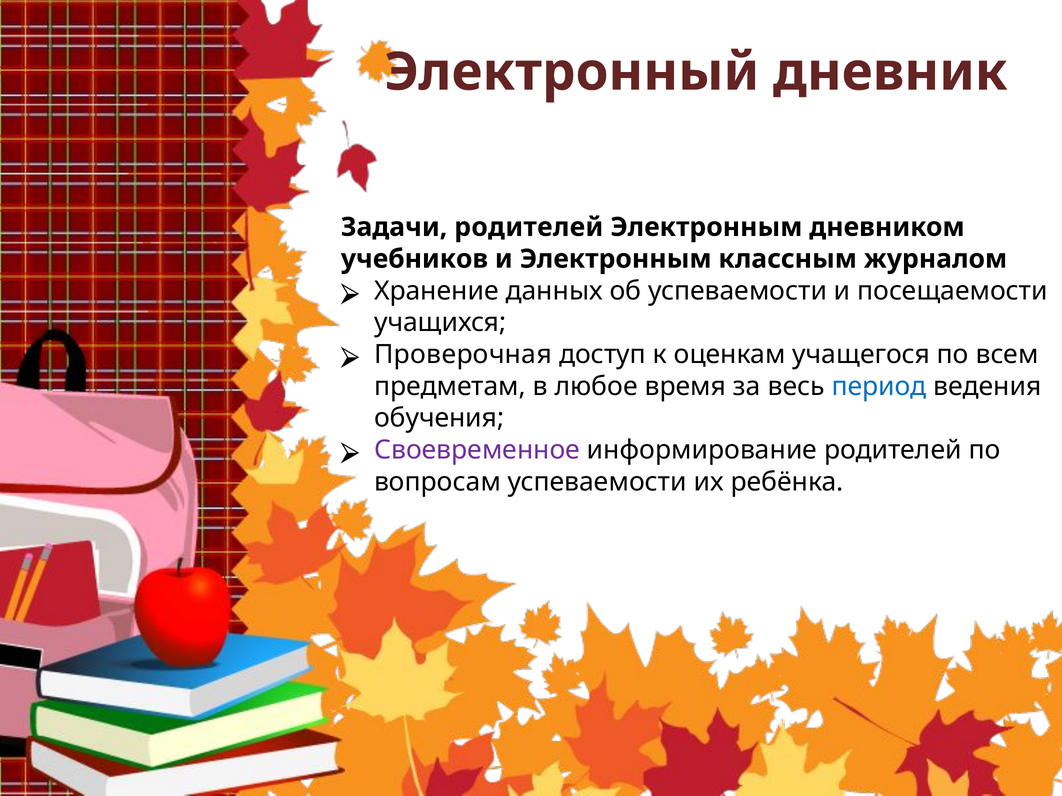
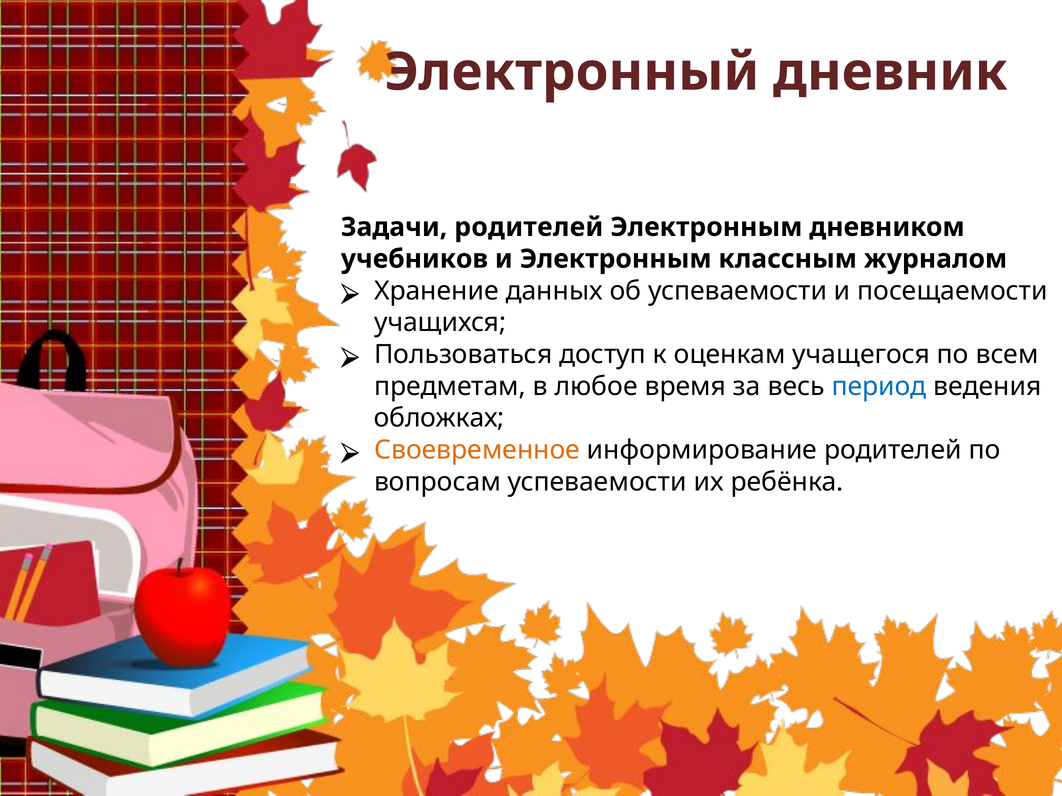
Проверочная: Проверочная -> Пользоваться
обучения: обучения -> обложках
Своевременное colour: purple -> orange
